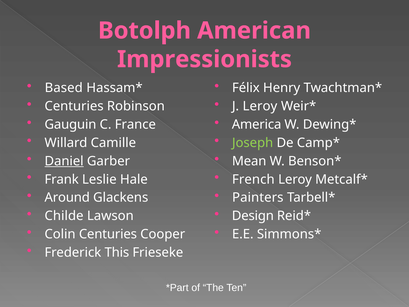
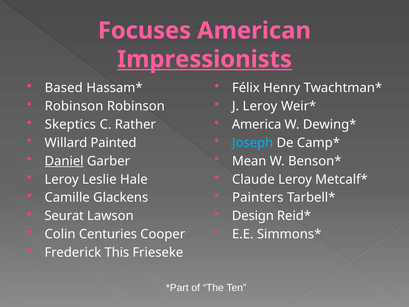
Botolph: Botolph -> Focuses
Impressionists underline: none -> present
Centuries at (74, 106): Centuries -> Robinson
Gauguin: Gauguin -> Skeptics
France: France -> Rather
Camille: Camille -> Painted
Joseph colour: light green -> light blue
Frank at (62, 179): Frank -> Leroy
French: French -> Claude
Around: Around -> Camille
Childe: Childe -> Seurat
